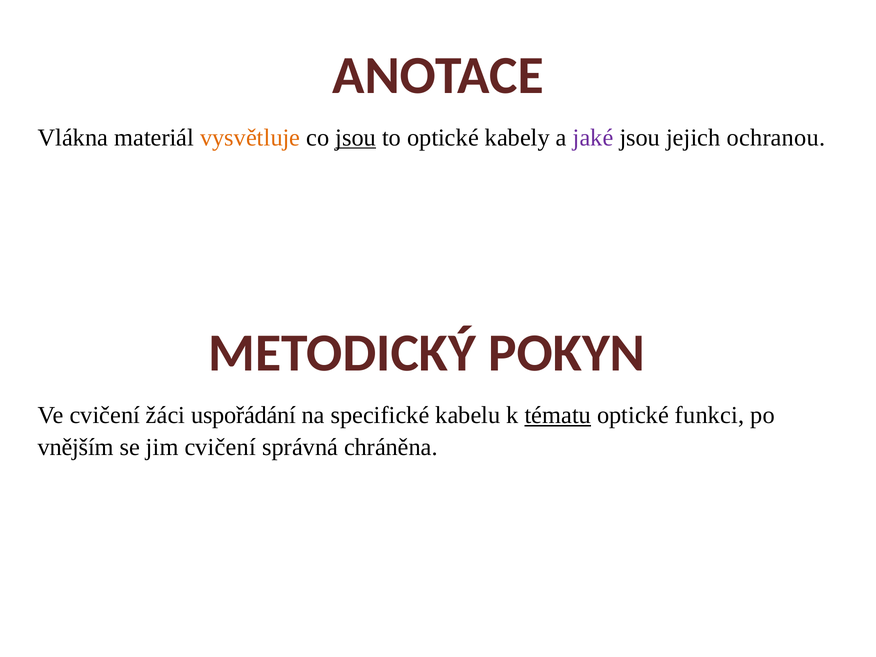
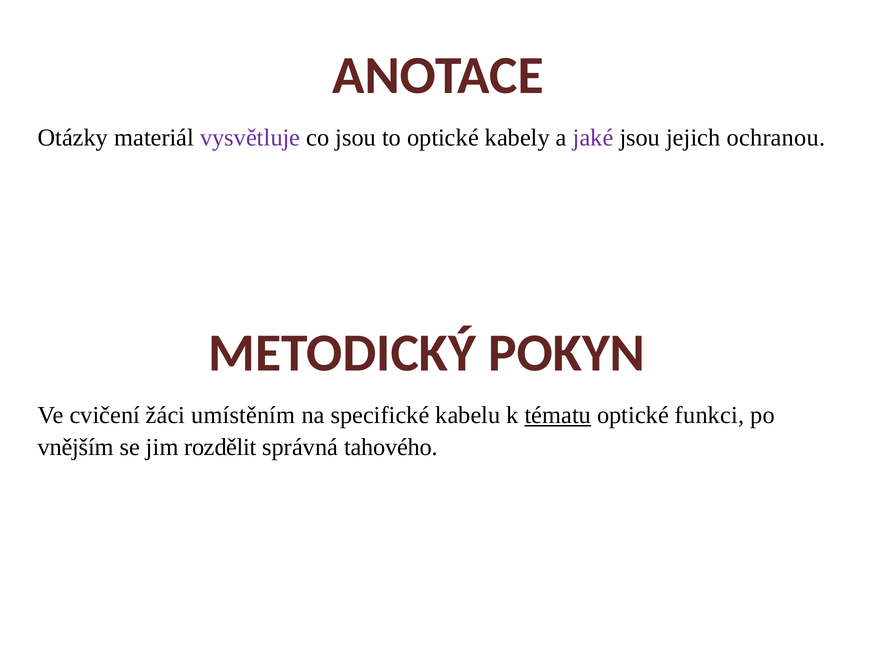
Vlákna: Vlákna -> Otázky
vysvětluje colour: orange -> purple
jsou at (356, 138) underline: present -> none
uspořádání: uspořádání -> umístěním
jim cvičení: cvičení -> rozdělit
chráněna: chráněna -> tahového
